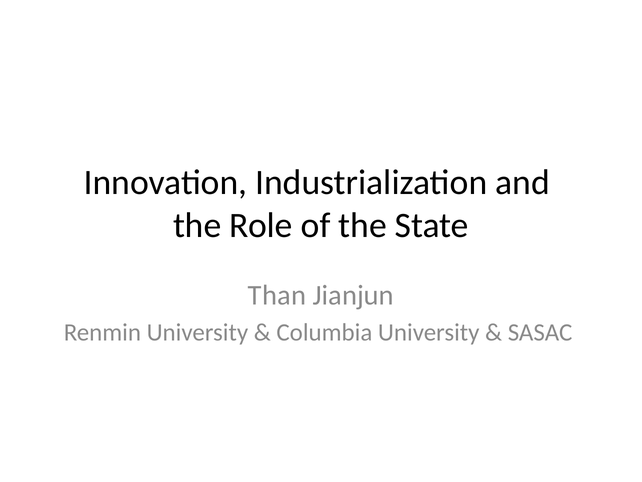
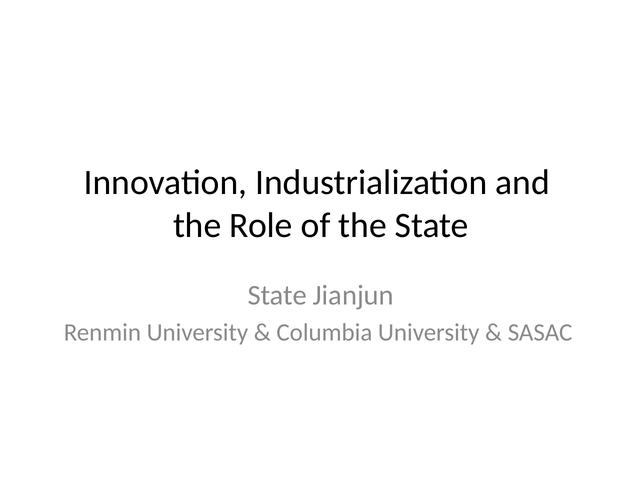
Than at (277, 295): Than -> State
